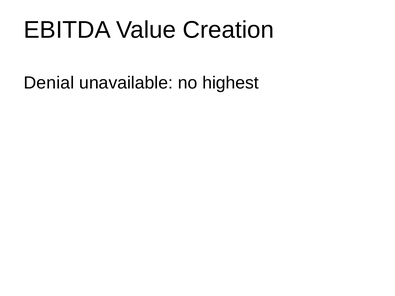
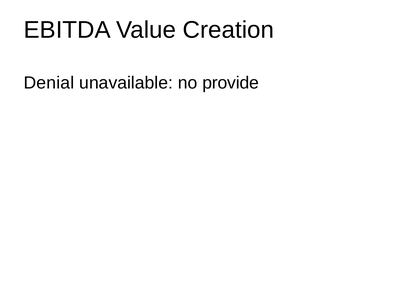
highest: highest -> provide
